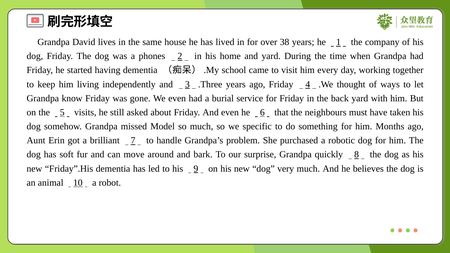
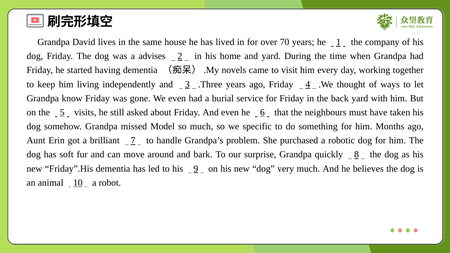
38: 38 -> 70
phones: phones -> advises
school: school -> novels
